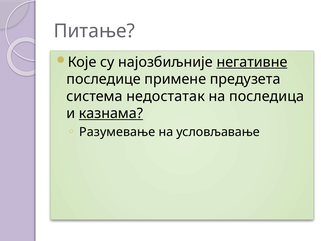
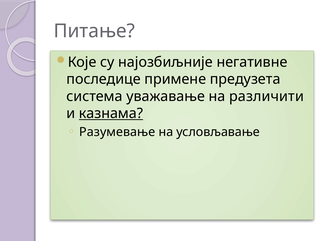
негативне underline: present -> none
недостатак: недостатак -> уважавање
последица: последица -> различити
